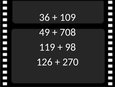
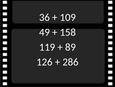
708: 708 -> 158
98: 98 -> 89
270: 270 -> 286
